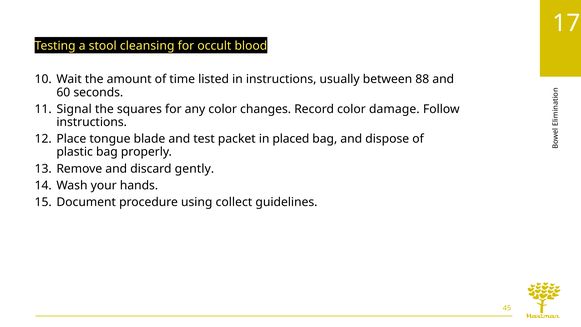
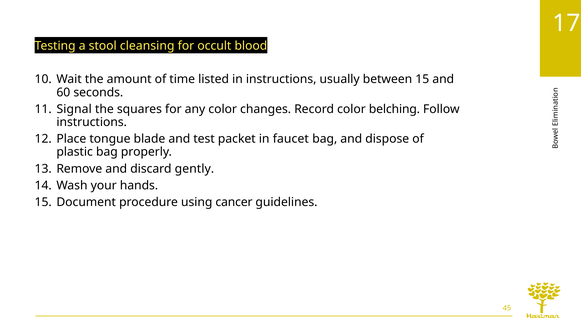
between 88: 88 -> 15
damage: damage -> belching
placed: placed -> faucet
collect: collect -> cancer
